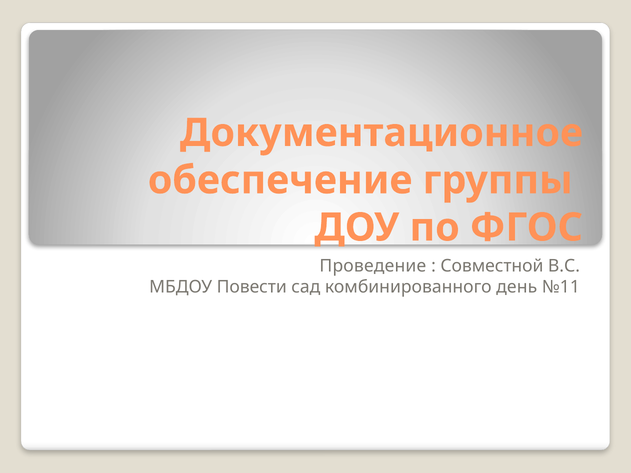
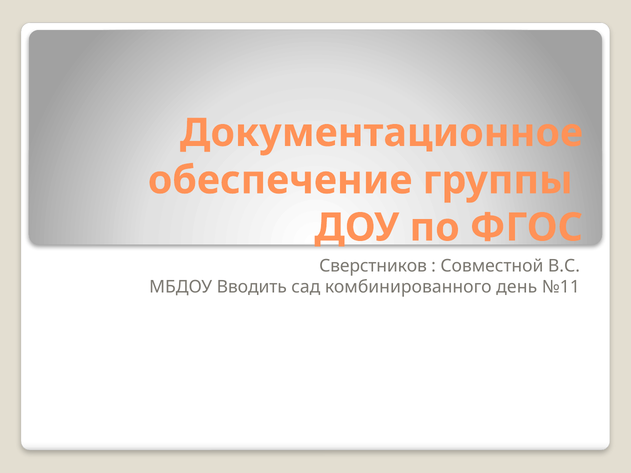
Проведение: Проведение -> Сверстников
Повести: Повести -> Вводить
